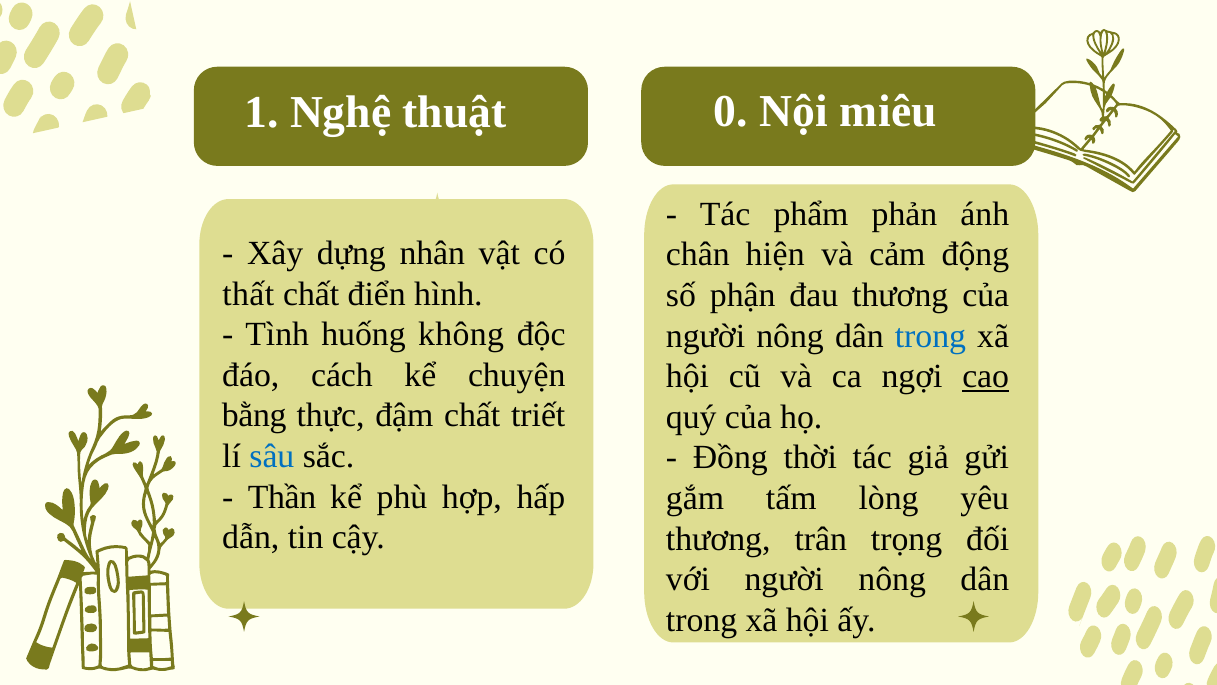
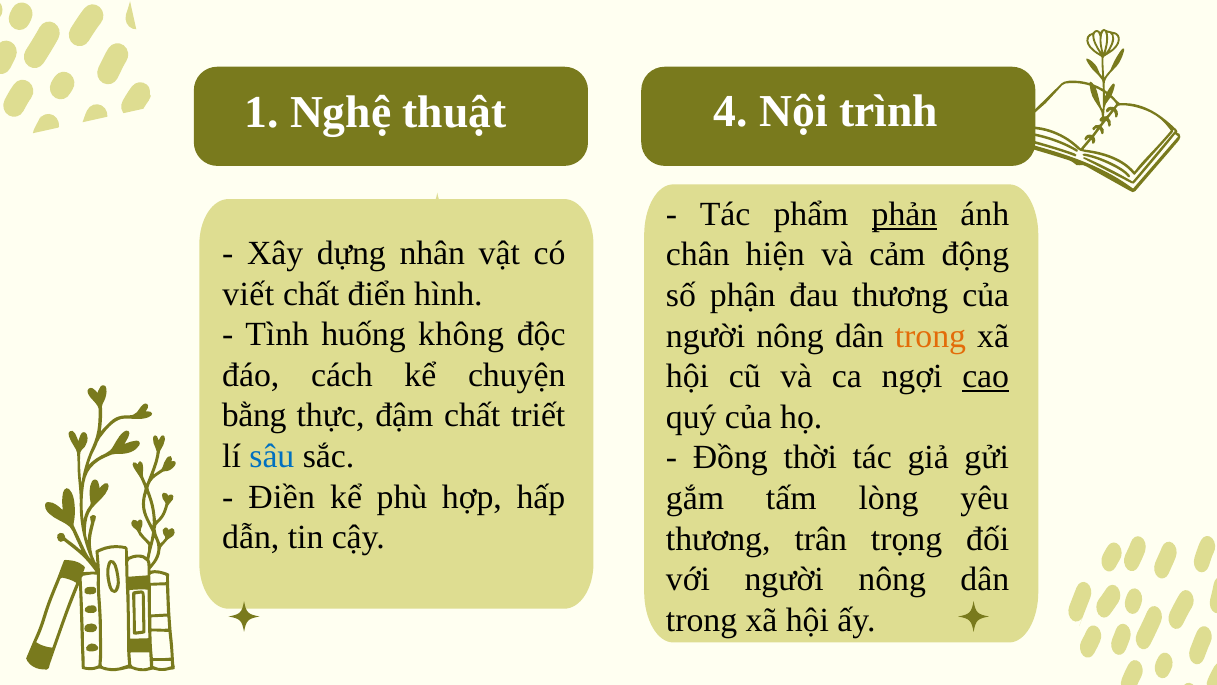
0: 0 -> 4
miêu: miêu -> trình
phản underline: none -> present
thất: thất -> viết
trong at (931, 336) colour: blue -> orange
Thần: Thần -> Điền
